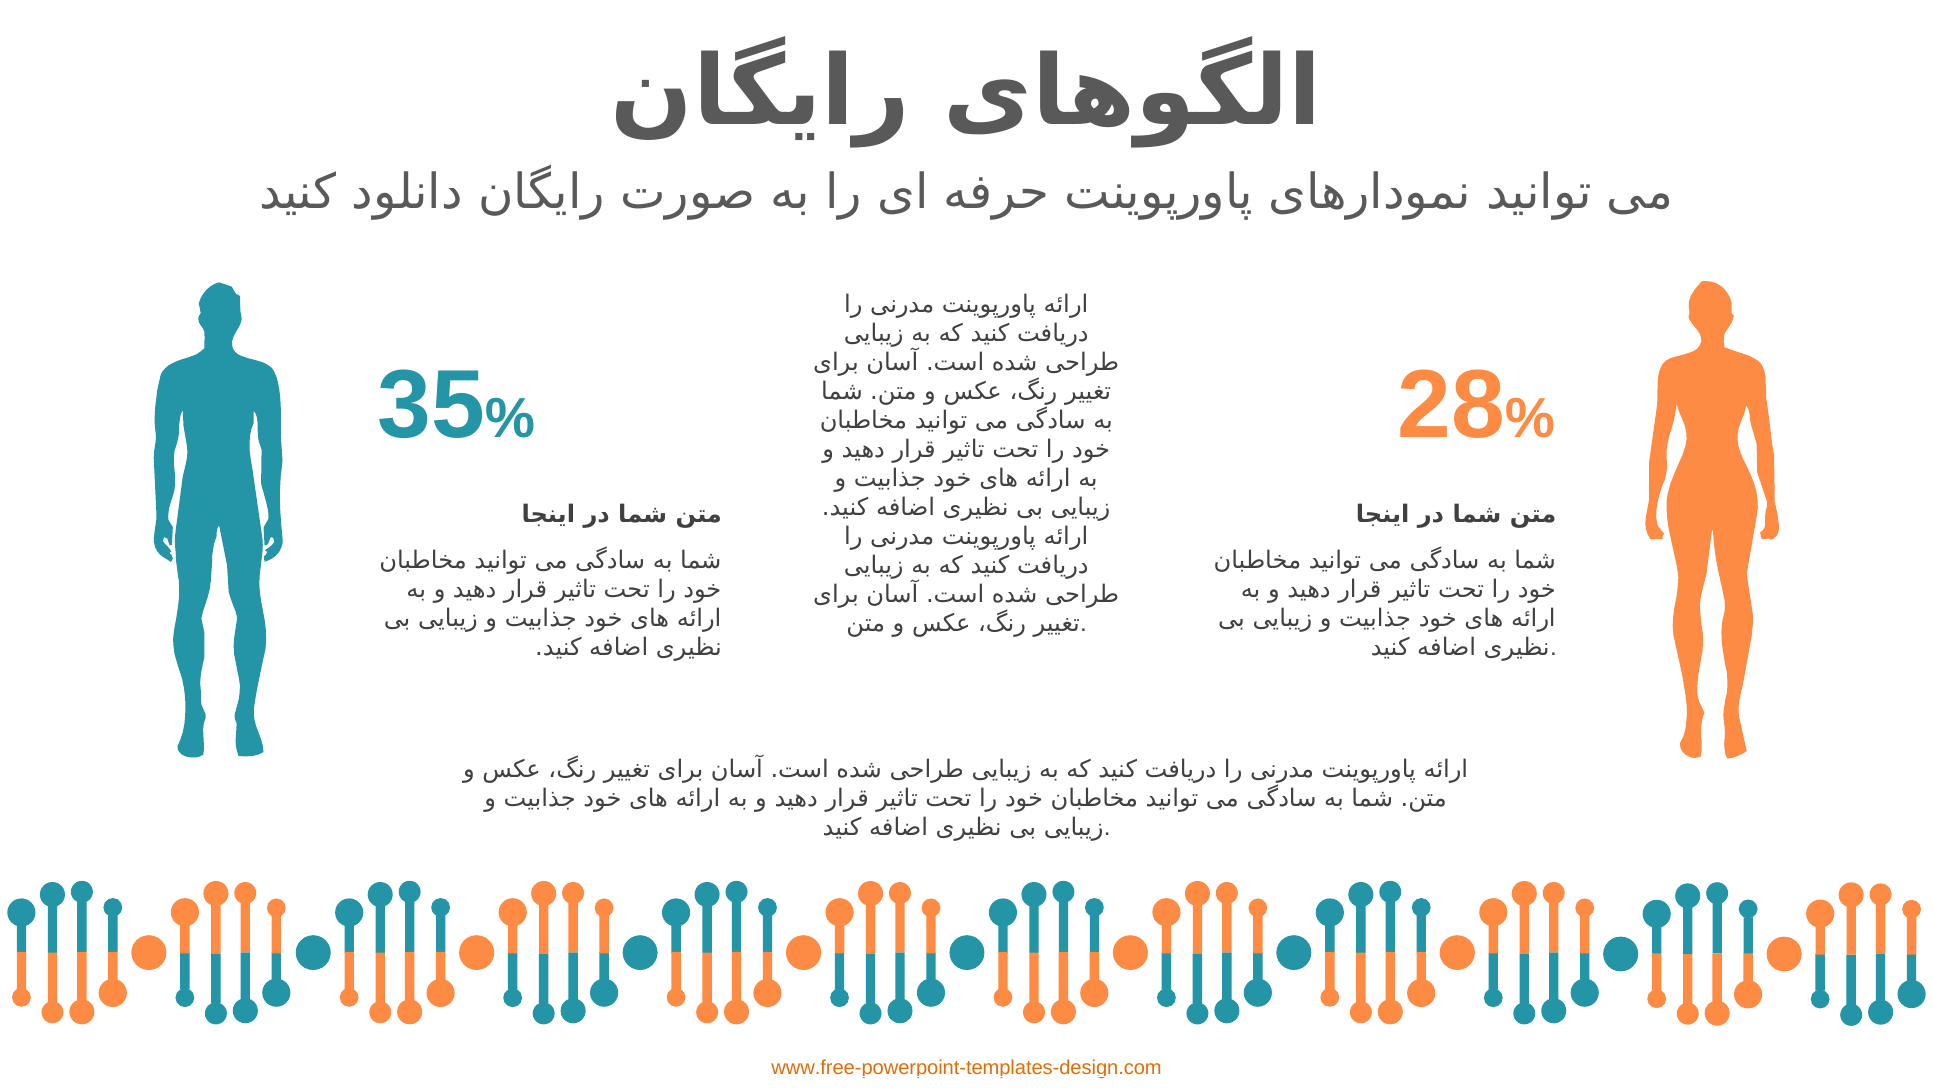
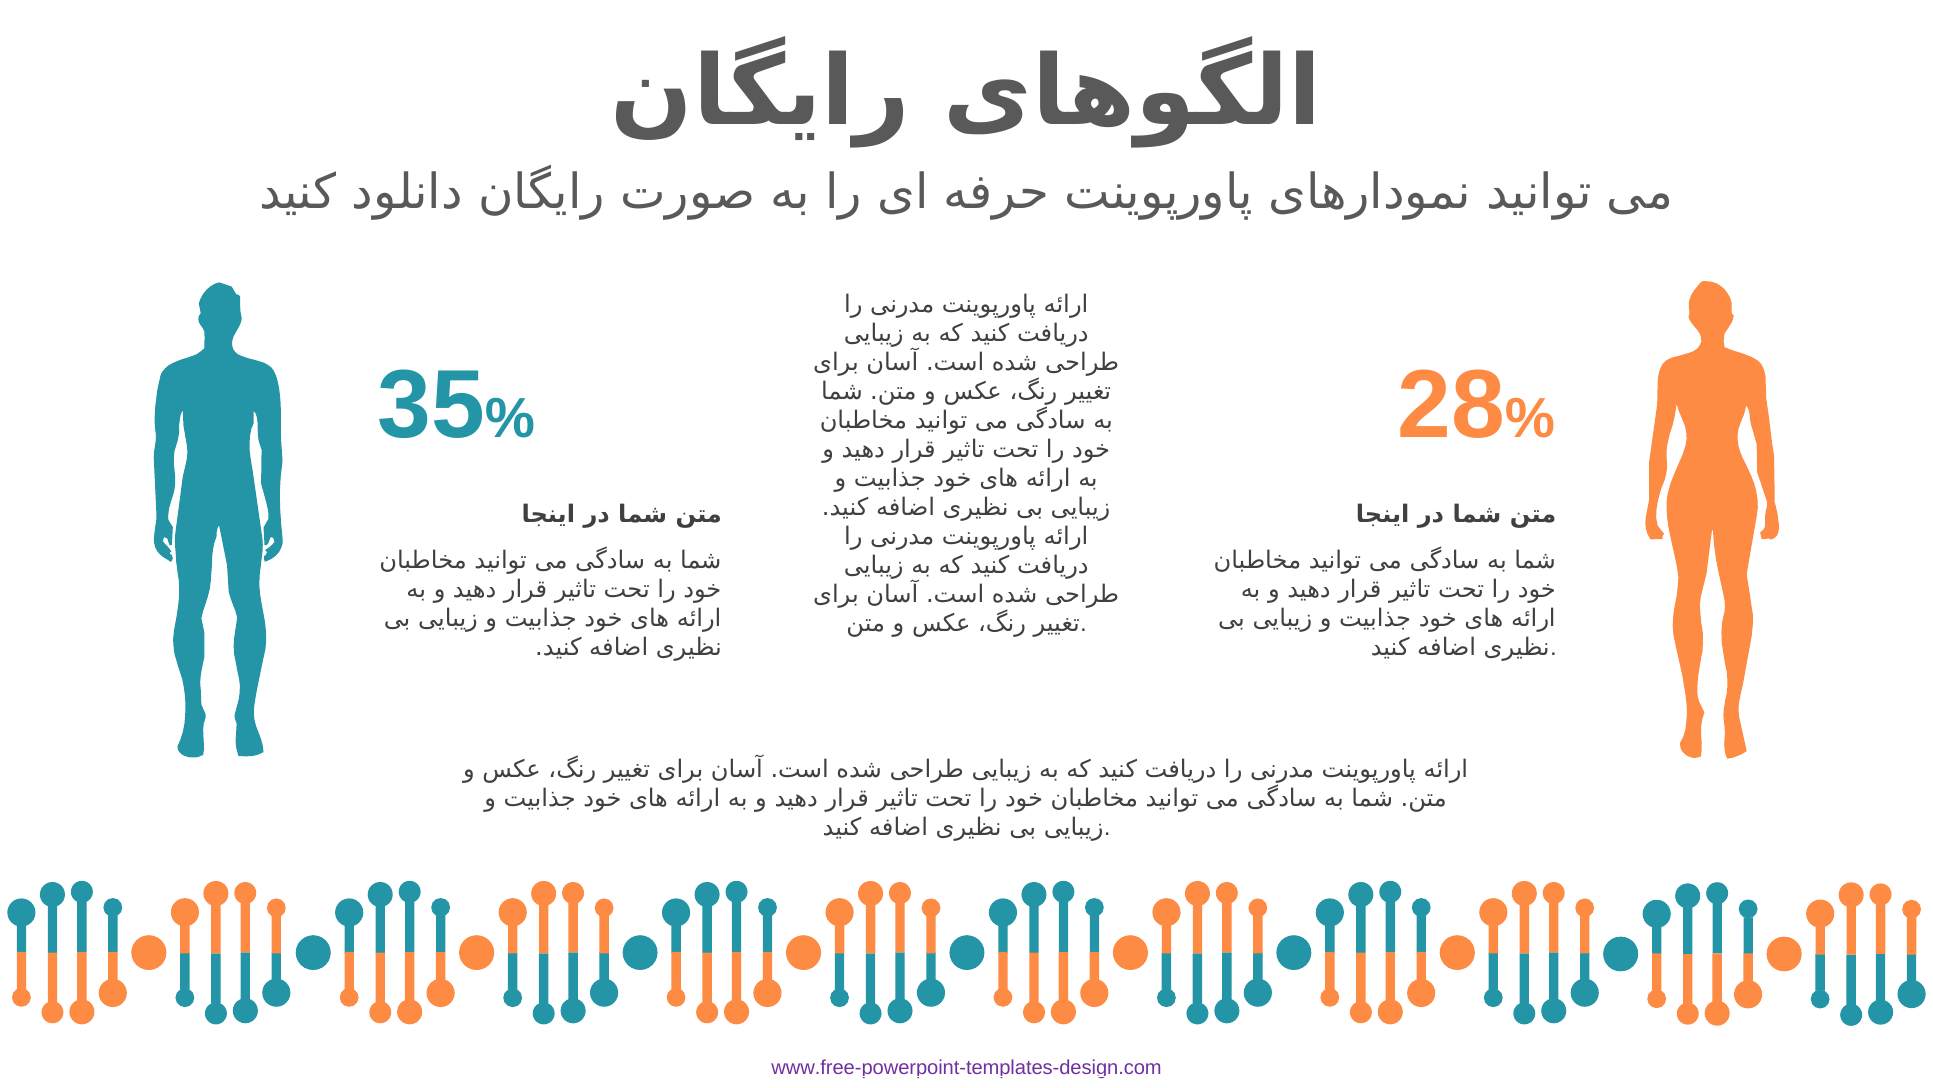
www.free-powerpoint-templates-design.com colour: orange -> purple
